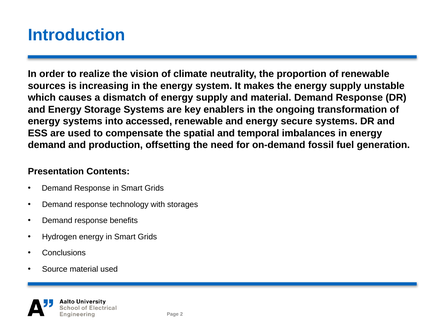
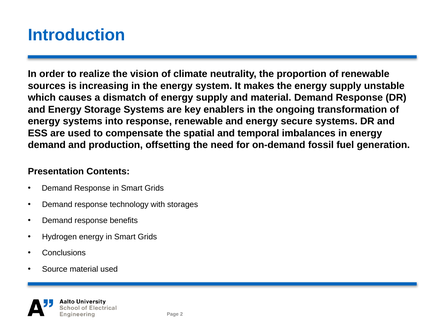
into accessed: accessed -> response
